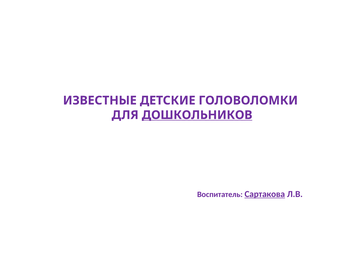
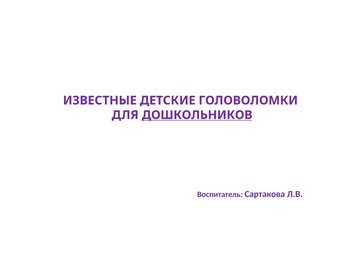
Сартакова underline: present -> none
